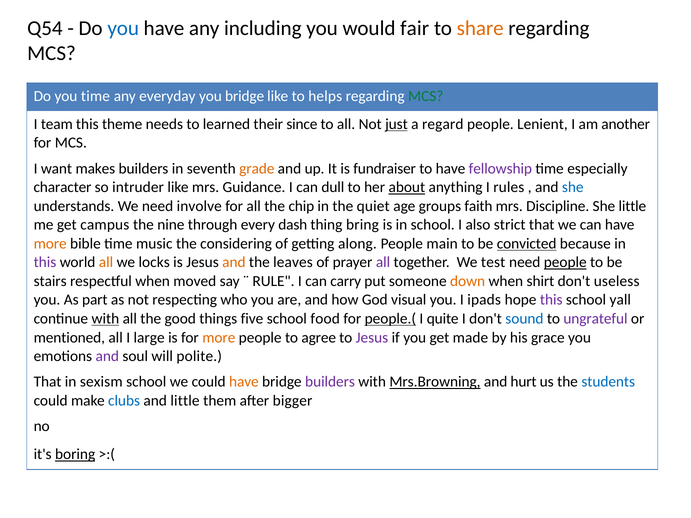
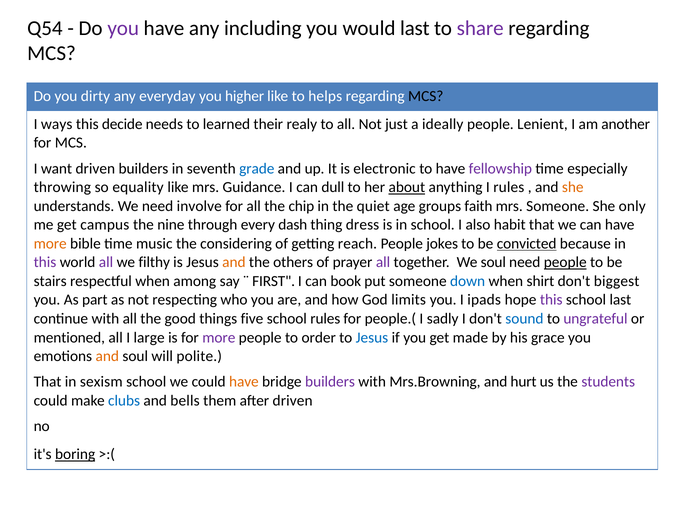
you at (123, 28) colour: blue -> purple
would fair: fair -> last
share colour: orange -> purple
you time: time -> dirty
you bridge: bridge -> higher
MCS at (426, 96) colour: green -> black
team: team -> ways
theme: theme -> decide
since: since -> realy
just underline: present -> none
regard: regard -> ideally
want makes: makes -> driven
grade colour: orange -> blue
fundraiser: fundraiser -> electronic
character: character -> throwing
intruder: intruder -> equality
she at (573, 187) colour: blue -> orange
mrs Discipline: Discipline -> Someone
She little: little -> only
bring: bring -> dress
strict: strict -> habit
along: along -> reach
main: main -> jokes
all at (106, 263) colour: orange -> purple
locks: locks -> filthy
leaves: leaves -> others
We test: test -> soul
moved: moved -> among
RULE: RULE -> FIRST
carry: carry -> book
down colour: orange -> blue
useless: useless -> biggest
visual: visual -> limits
school yall: yall -> last
with at (105, 319) underline: present -> none
school food: food -> rules
people.( underline: present -> none
quite: quite -> sadly
more at (219, 338) colour: orange -> purple
agree: agree -> order
Jesus at (372, 338) colour: purple -> blue
and at (107, 356) colour: purple -> orange
Mrs.Browning underline: present -> none
students colour: blue -> purple
and little: little -> bells
after bigger: bigger -> driven
